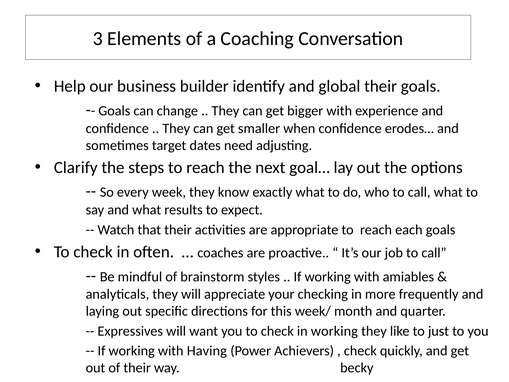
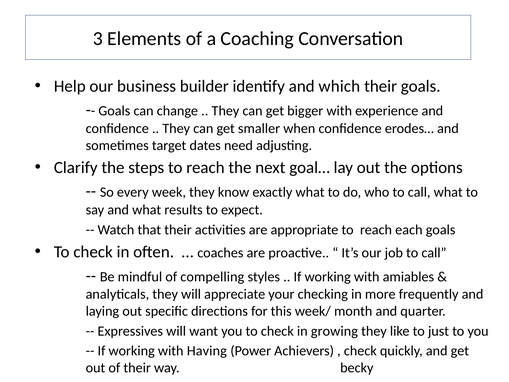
global: global -> which
brainstorm: brainstorm -> compelling
in working: working -> growing
